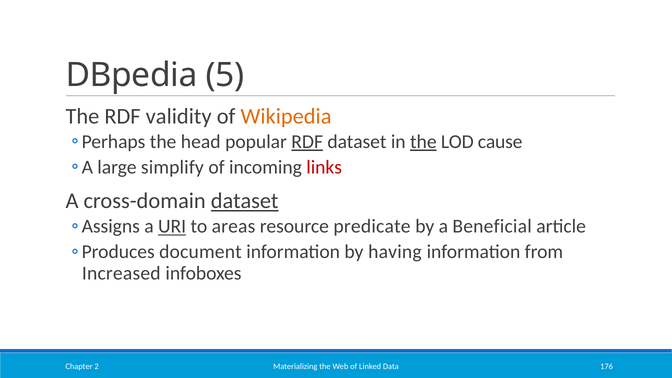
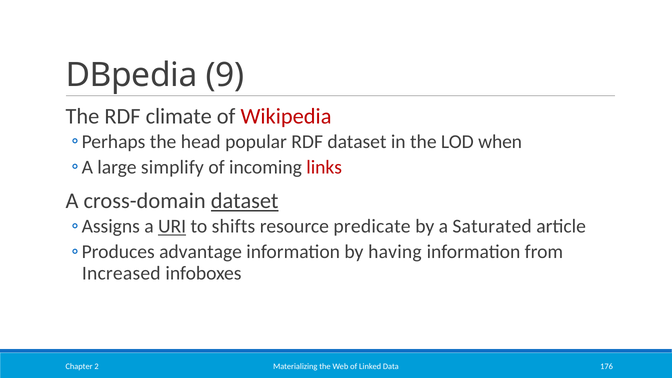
5: 5 -> 9
validity: validity -> climate
Wikipedia colour: orange -> red
RDF at (307, 142) underline: present -> none
the at (423, 142) underline: present -> none
cause: cause -> when
areas: areas -> shifts
Beneficial: Beneficial -> Saturated
document: document -> advantage
